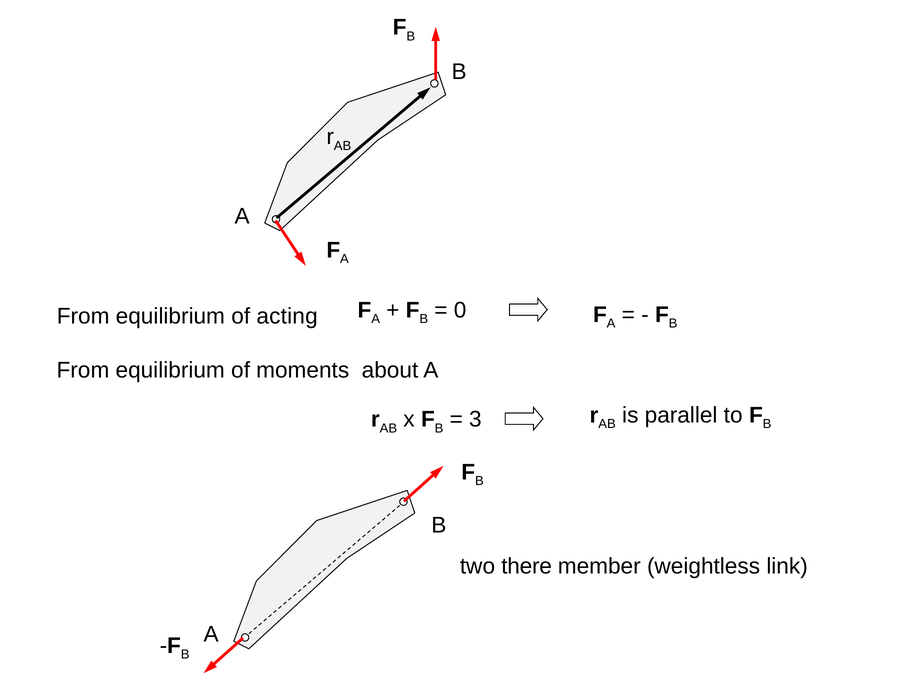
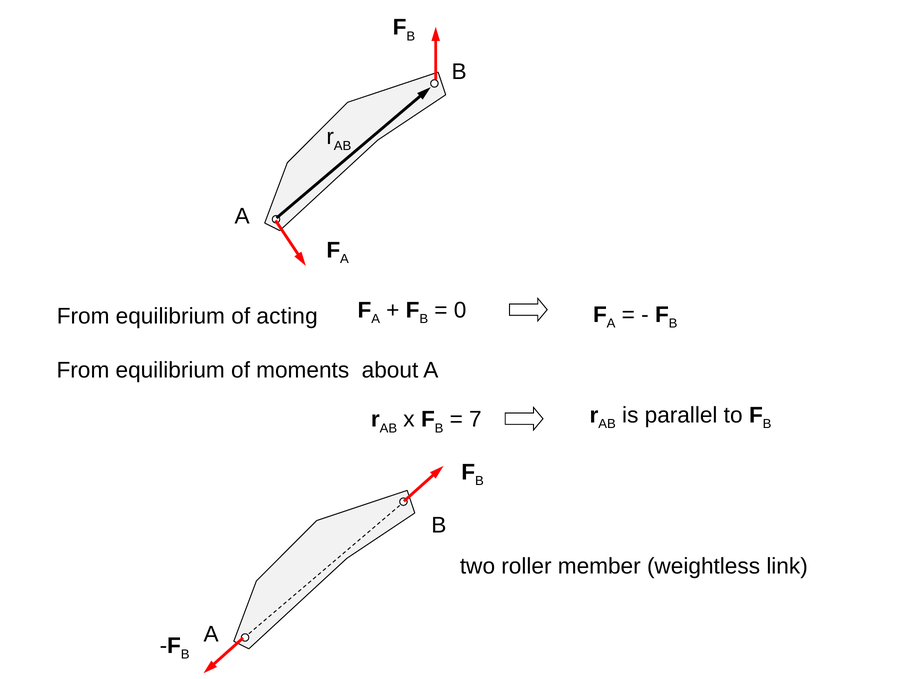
3: 3 -> 7
there: there -> roller
